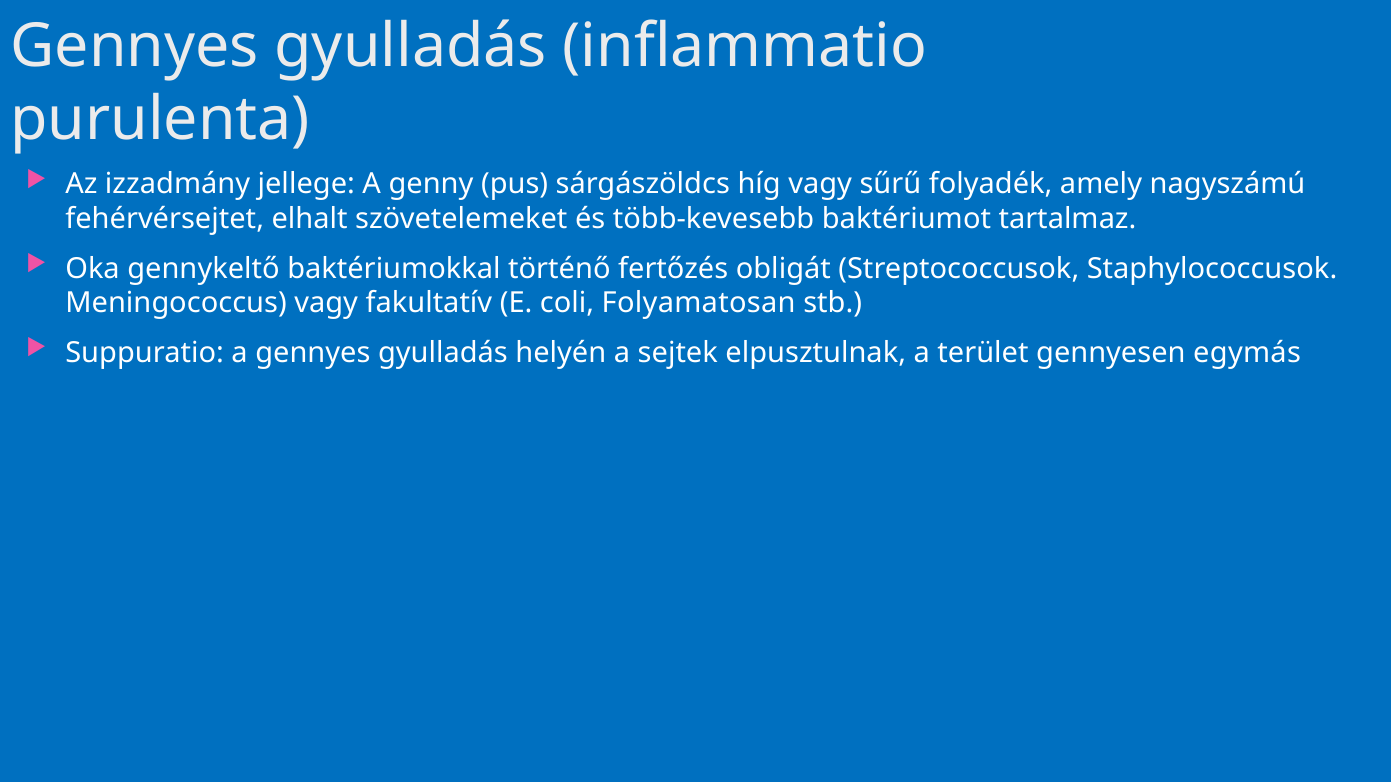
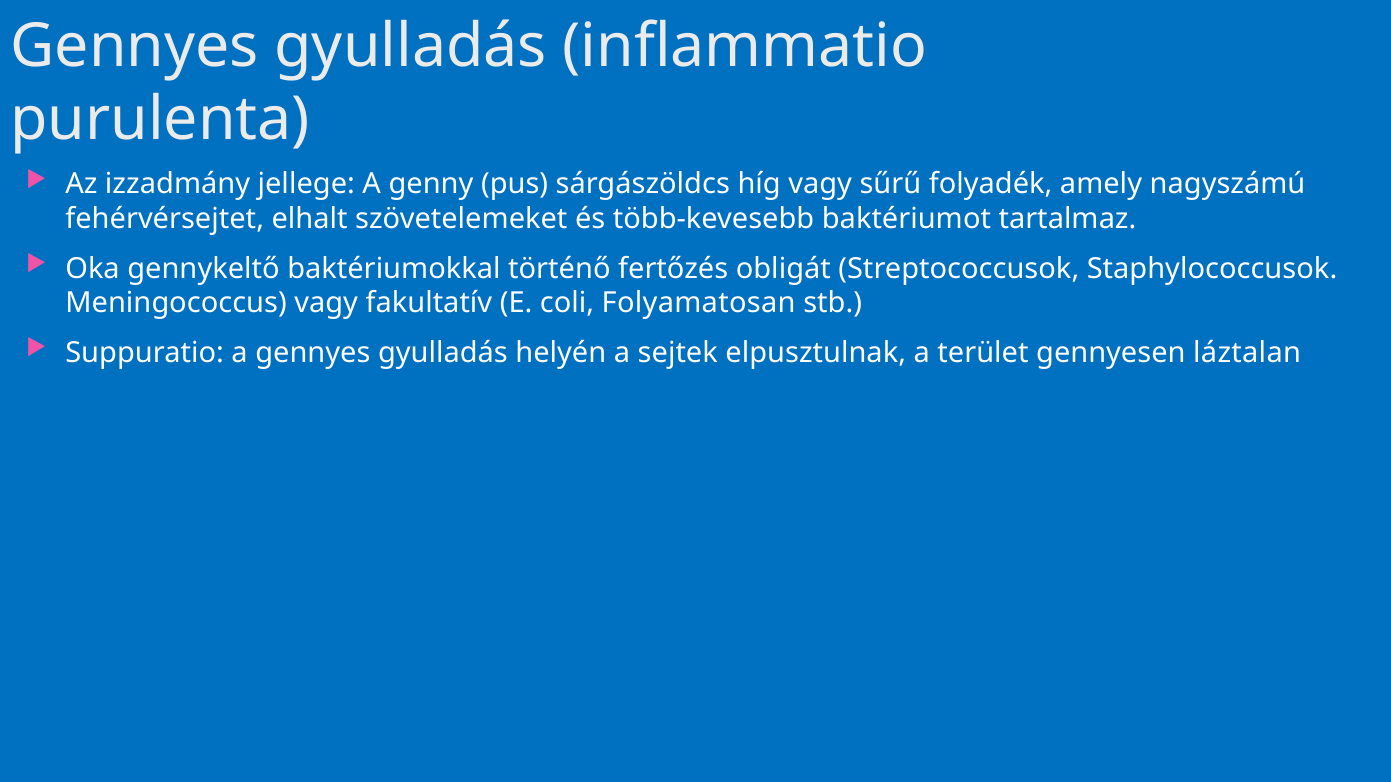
egymás: egymás -> láztalan
